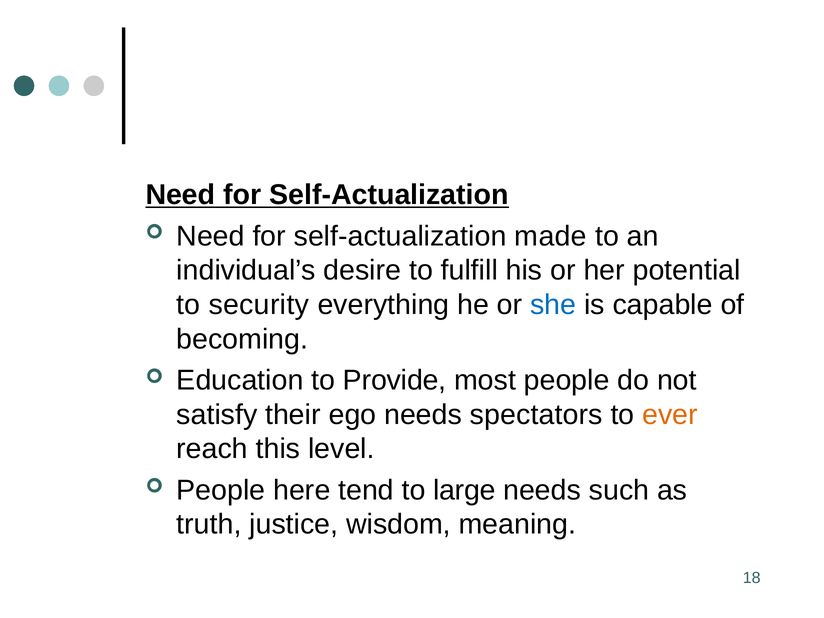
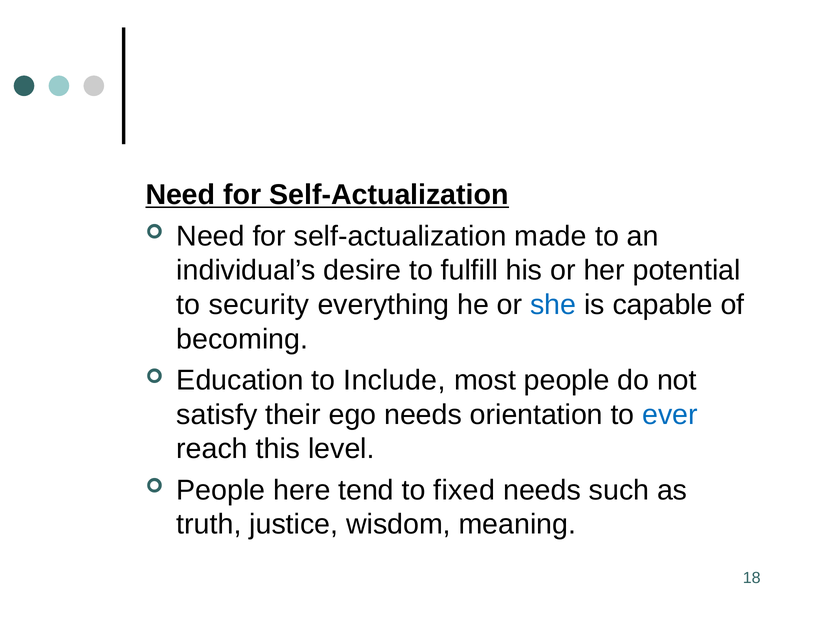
Provide: Provide -> Include
spectators: spectators -> orientation
ever colour: orange -> blue
large: large -> fixed
